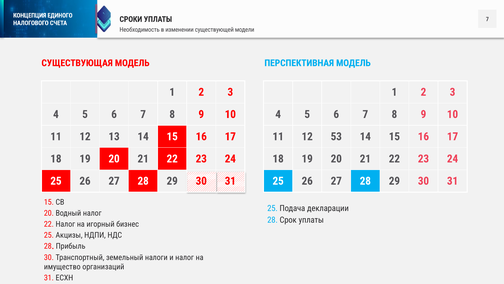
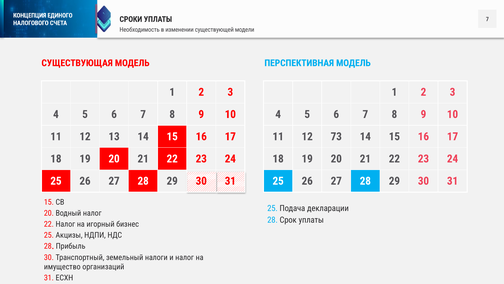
53: 53 -> 73
